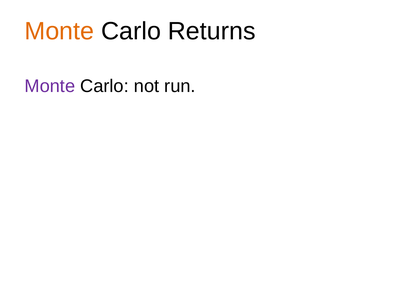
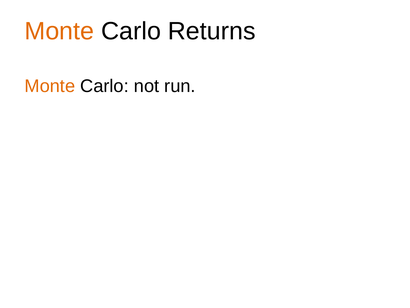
Monte at (50, 86) colour: purple -> orange
